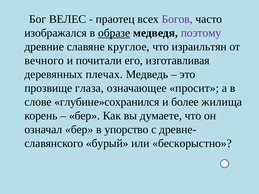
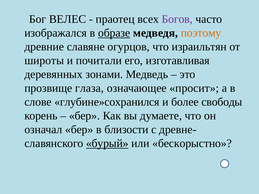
поэтому colour: purple -> orange
круглое: круглое -> огурцов
вечного: вечного -> широты
плечах: плечах -> зонами
жилища: жилища -> свободы
упорство: упорство -> близости
бурый underline: none -> present
